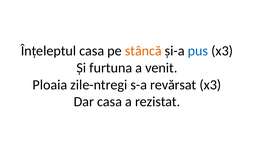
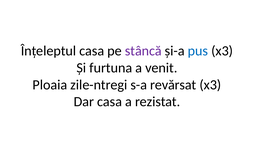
stâncă colour: orange -> purple
